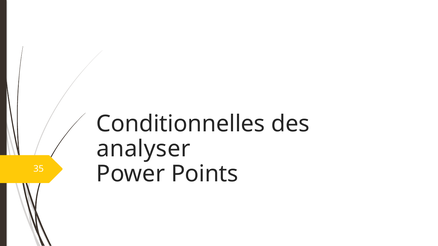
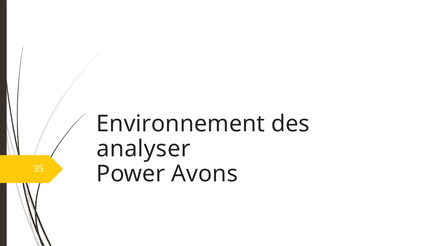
Conditionnelles: Conditionnelles -> Environnement
Points: Points -> Avons
